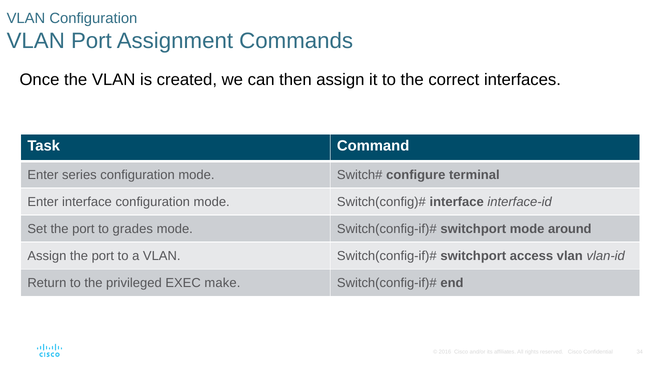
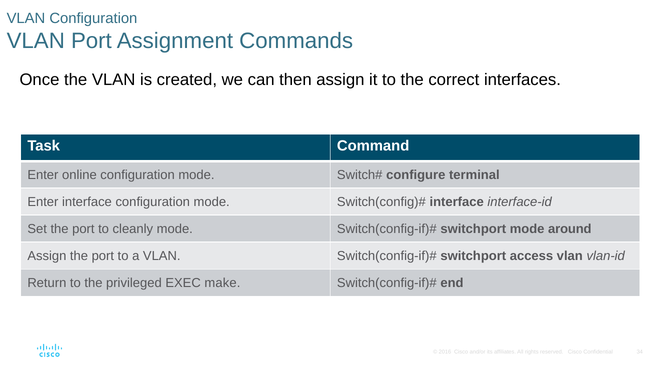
series: series -> online
grades: grades -> cleanly
